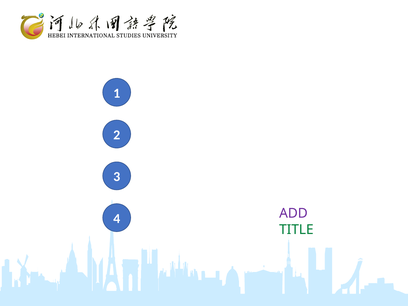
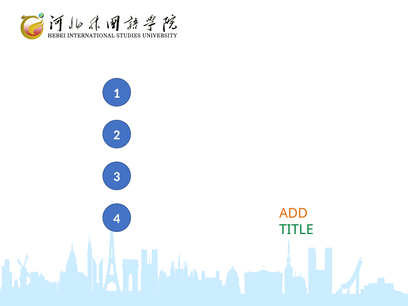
ADD colour: purple -> orange
